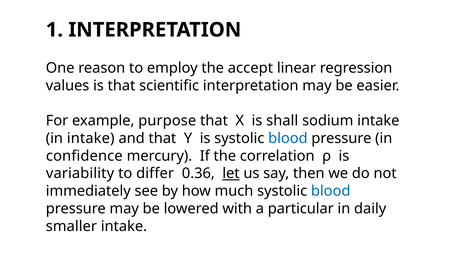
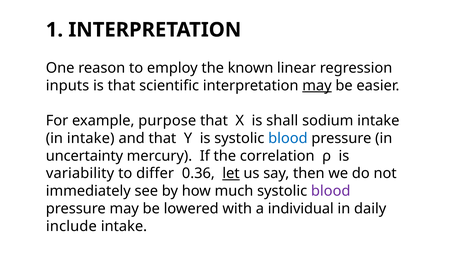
accept: accept -> known
values: values -> inputs
may at (317, 86) underline: none -> present
confidence: confidence -> uncertainty
blood at (331, 191) colour: blue -> purple
particular: particular -> individual
smaller: smaller -> include
